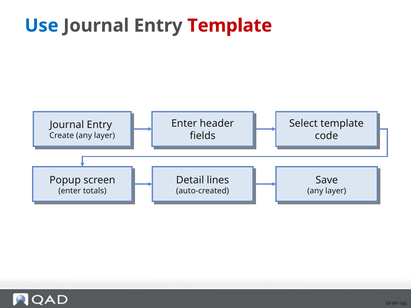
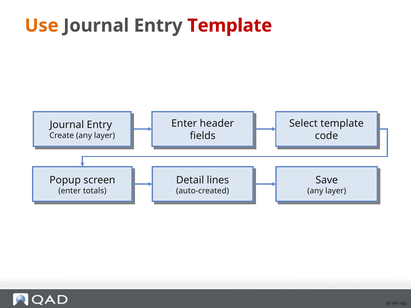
Use colour: blue -> orange
